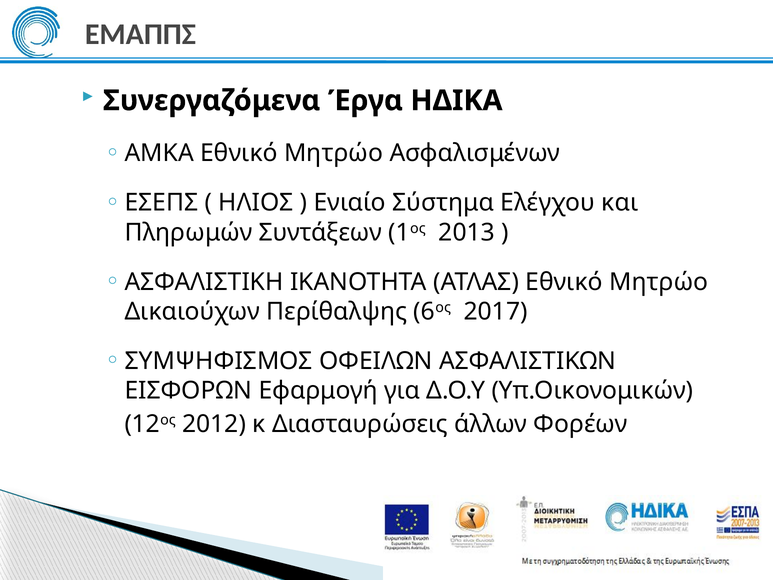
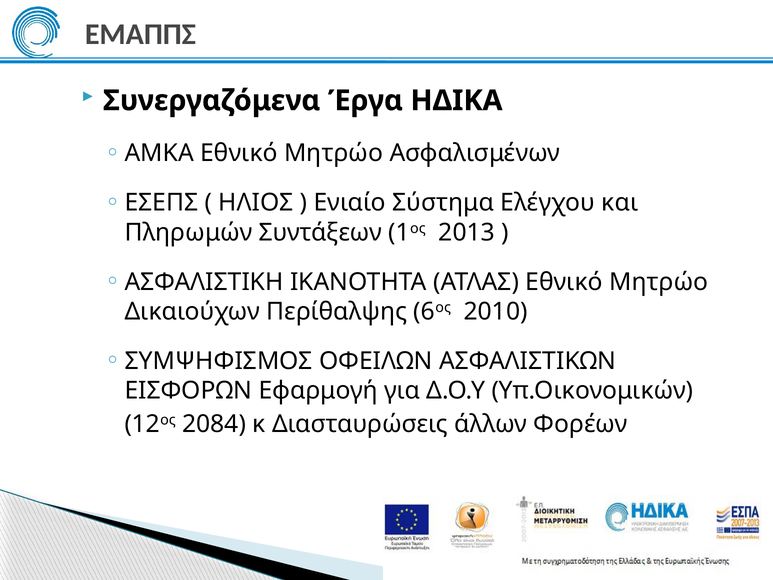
2017: 2017 -> 2010
2012: 2012 -> 2084
